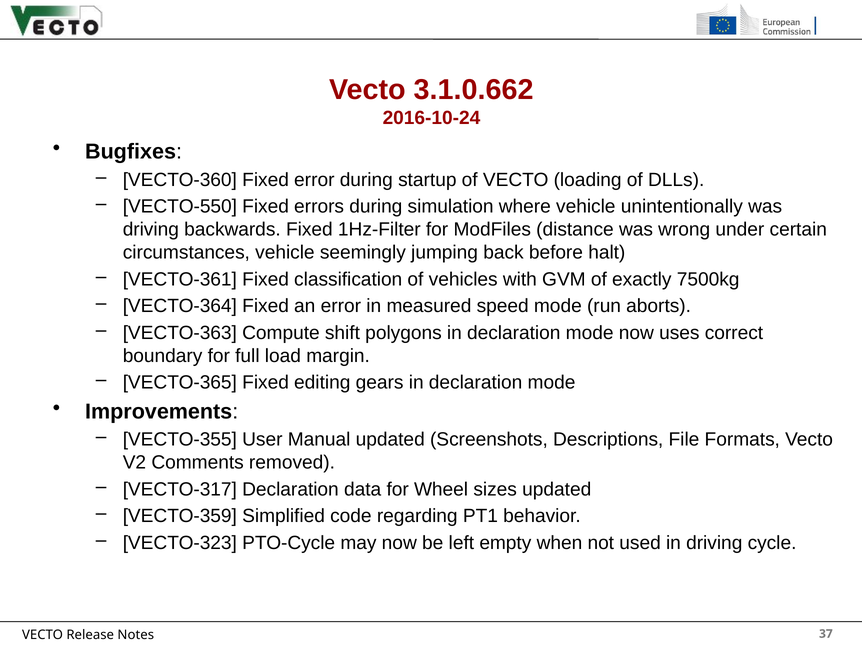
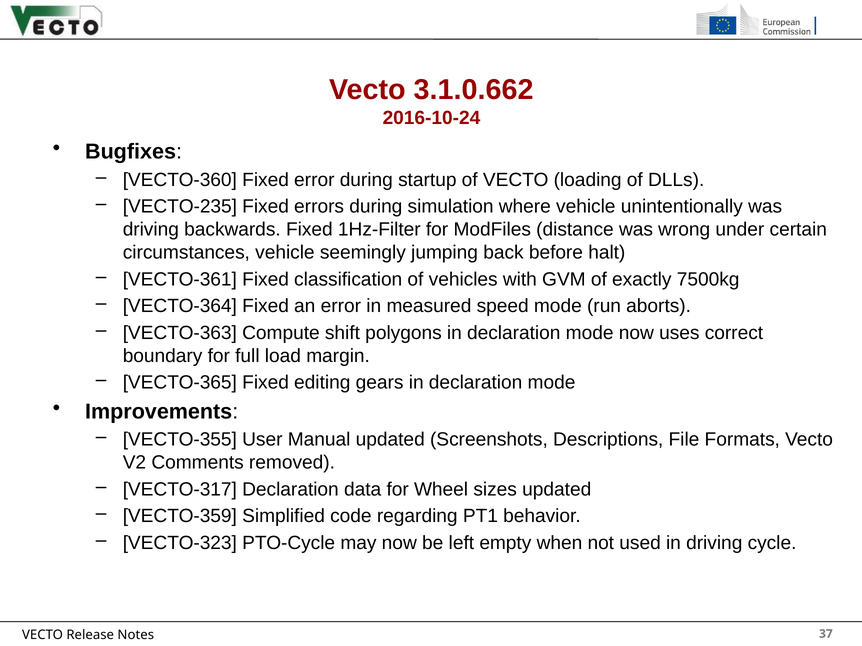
VECTO-550: VECTO-550 -> VECTO-235
